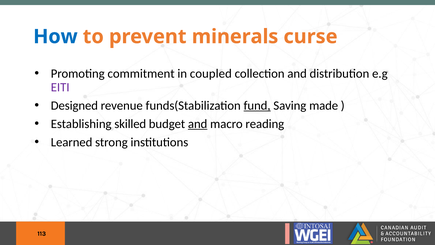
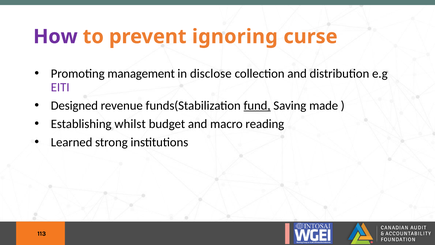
How colour: blue -> purple
minerals: minerals -> ignoring
commitment: commitment -> management
coupled: coupled -> disclose
skilled: skilled -> whilst
and at (198, 124) underline: present -> none
